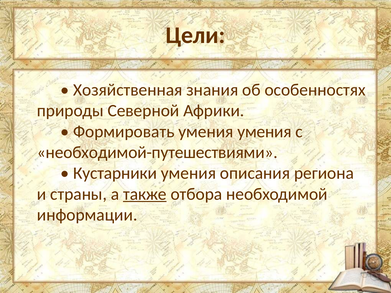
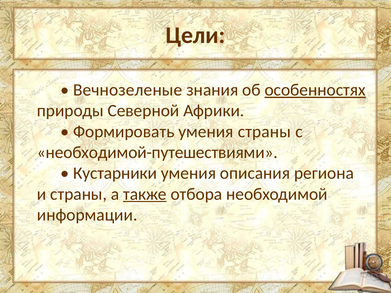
Хозяйственная: Хозяйственная -> Вечнозеленые
особенностях underline: none -> present
умения умения: умения -> страны
